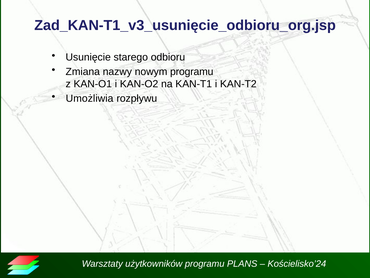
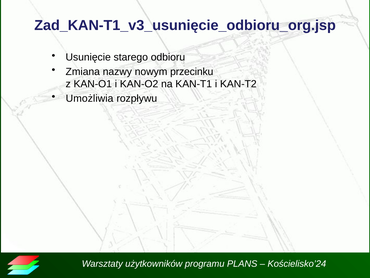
nowym programu: programu -> przecinku
